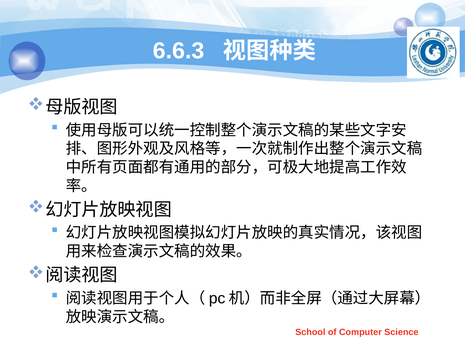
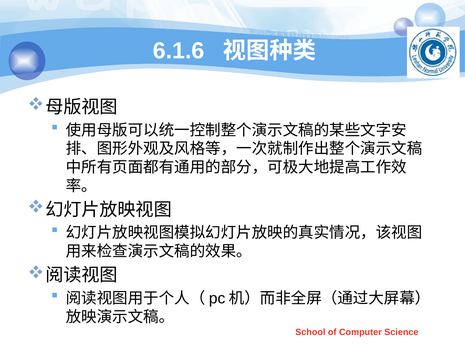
6.6.3: 6.6.3 -> 6.1.6
